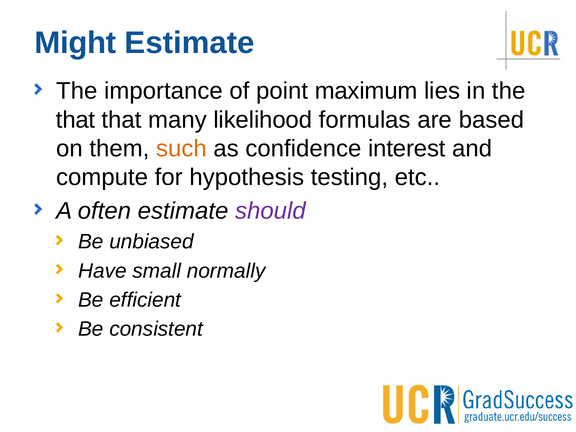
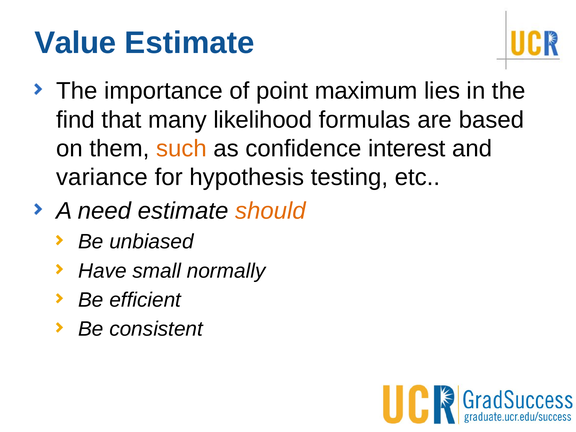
Might: Might -> Value
that at (76, 120): that -> find
compute: compute -> variance
often: often -> need
should colour: purple -> orange
